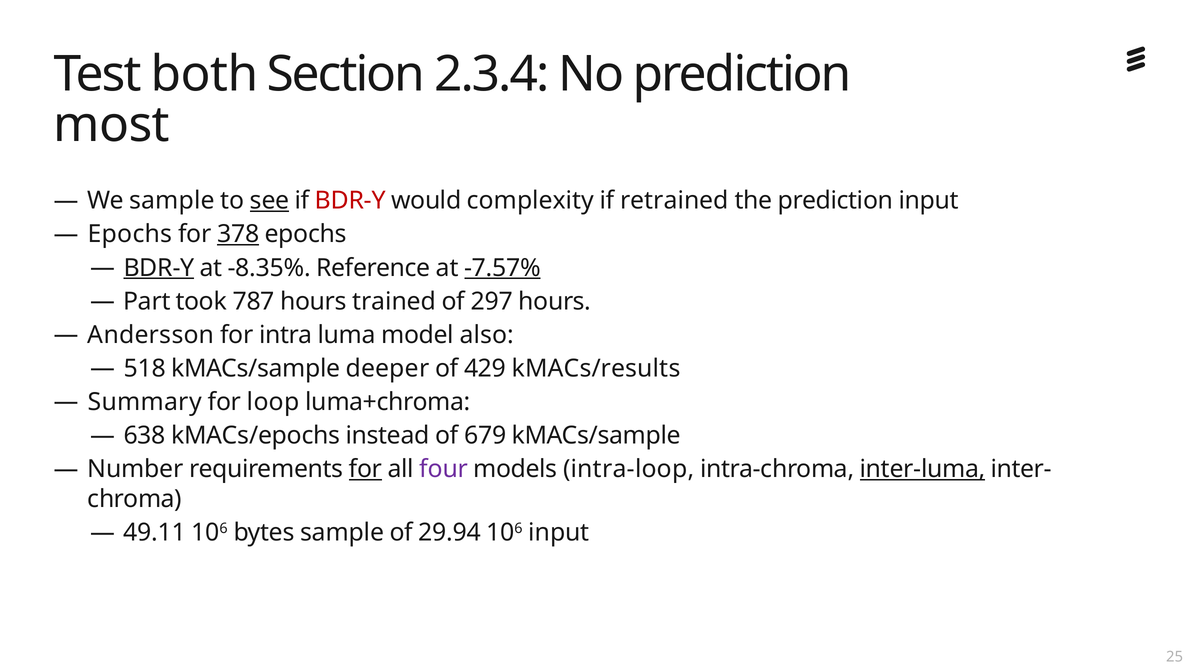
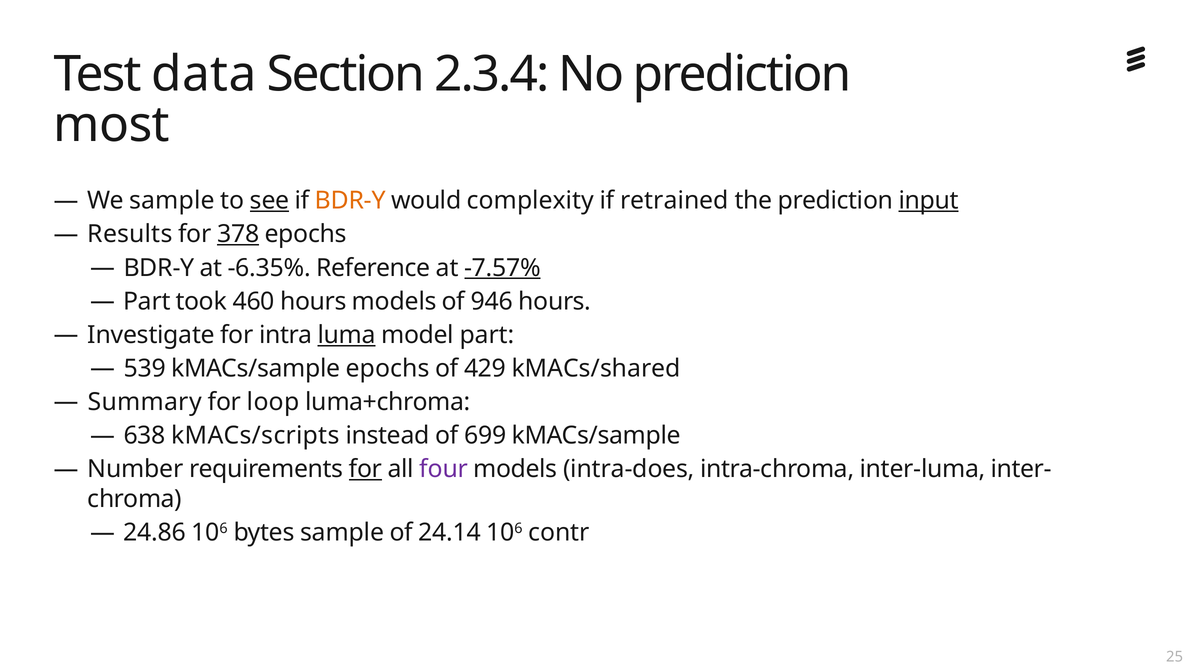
both: both -> data
BDR-Y at (350, 201) colour: red -> orange
input at (929, 201) underline: none -> present
Epochs at (130, 234): Epochs -> Results
BDR-Y at (159, 268) underline: present -> none
-8.35%: -8.35% -> -6.35%
787: 787 -> 460
hours trained: trained -> models
297: 297 -> 946
Andersson: Andersson -> Investigate
luma underline: none -> present
model also: also -> part
518: 518 -> 539
kMACs/sample deeper: deeper -> epochs
kMACs/results: kMACs/results -> kMACs/shared
kMACs/epochs: kMACs/epochs -> kMACs/scripts
679: 679 -> 699
intra-loop: intra-loop -> intra-does
inter-luma underline: present -> none
49.11: 49.11 -> 24.86
29.94: 29.94 -> 24.14
106 input: input -> contr
